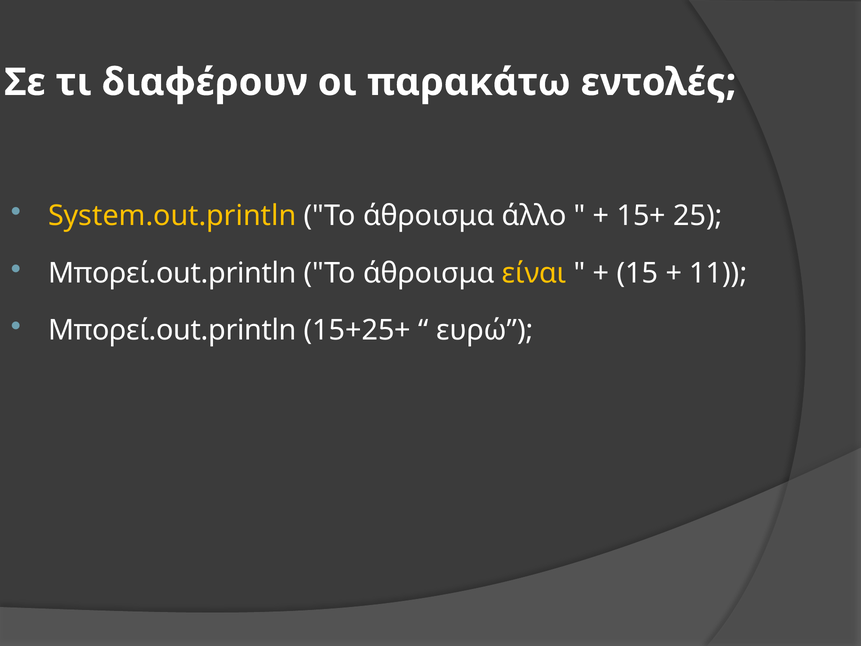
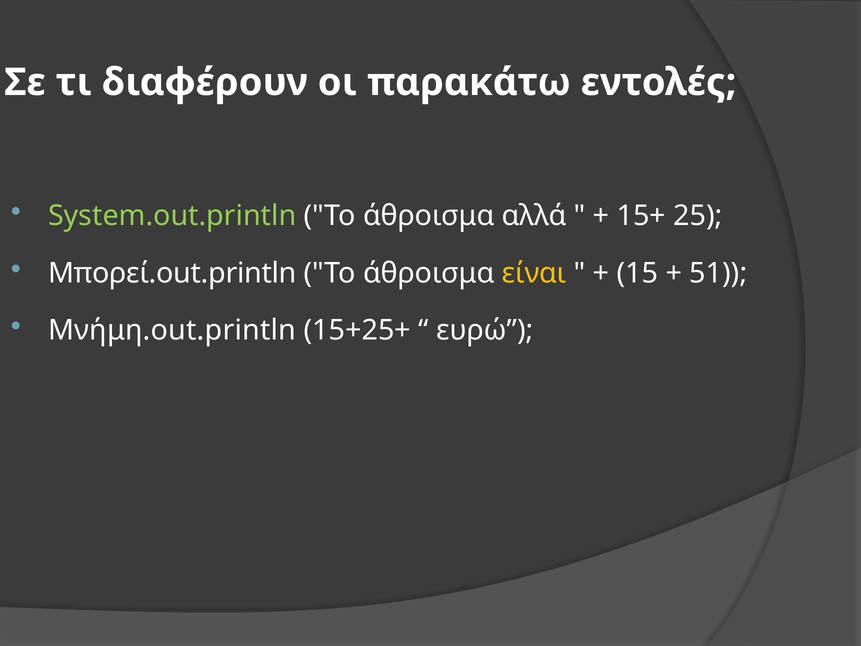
System.out.println colour: yellow -> light green
άλλο: άλλο -> αλλά
11: 11 -> 51
Μπορεί.out.println at (172, 330): Μπορεί.out.println -> Μνήμη.out.println
